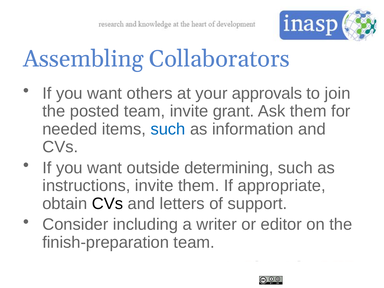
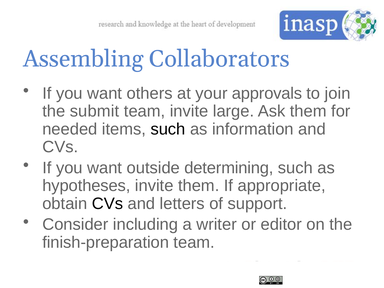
posted: posted -> submit
grant: grant -> large
such at (168, 129) colour: blue -> black
instructions: instructions -> hypotheses
